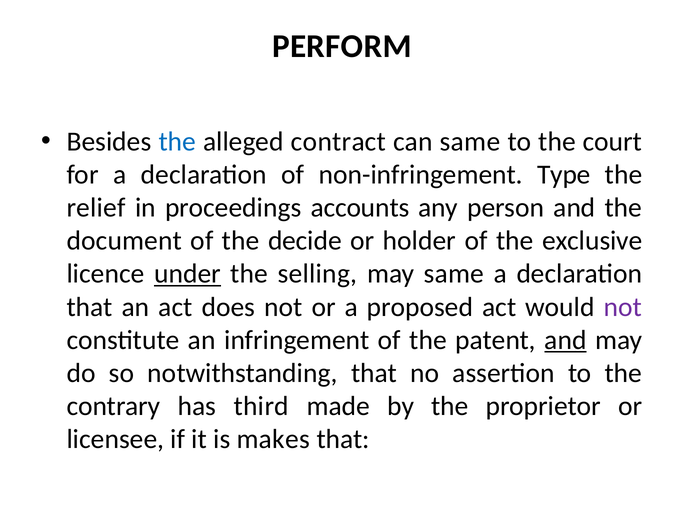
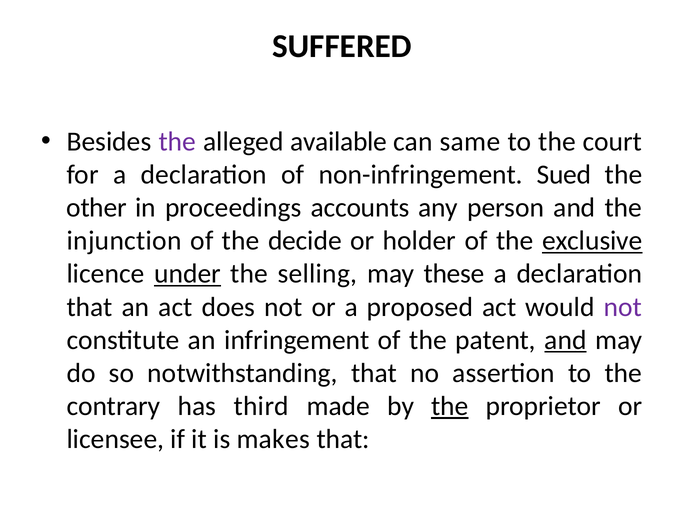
PERFORM: PERFORM -> SUFFERED
the at (177, 142) colour: blue -> purple
contract: contract -> available
Type: Type -> Sued
relief: relief -> other
document: document -> injunction
exclusive underline: none -> present
may same: same -> these
the at (450, 406) underline: none -> present
